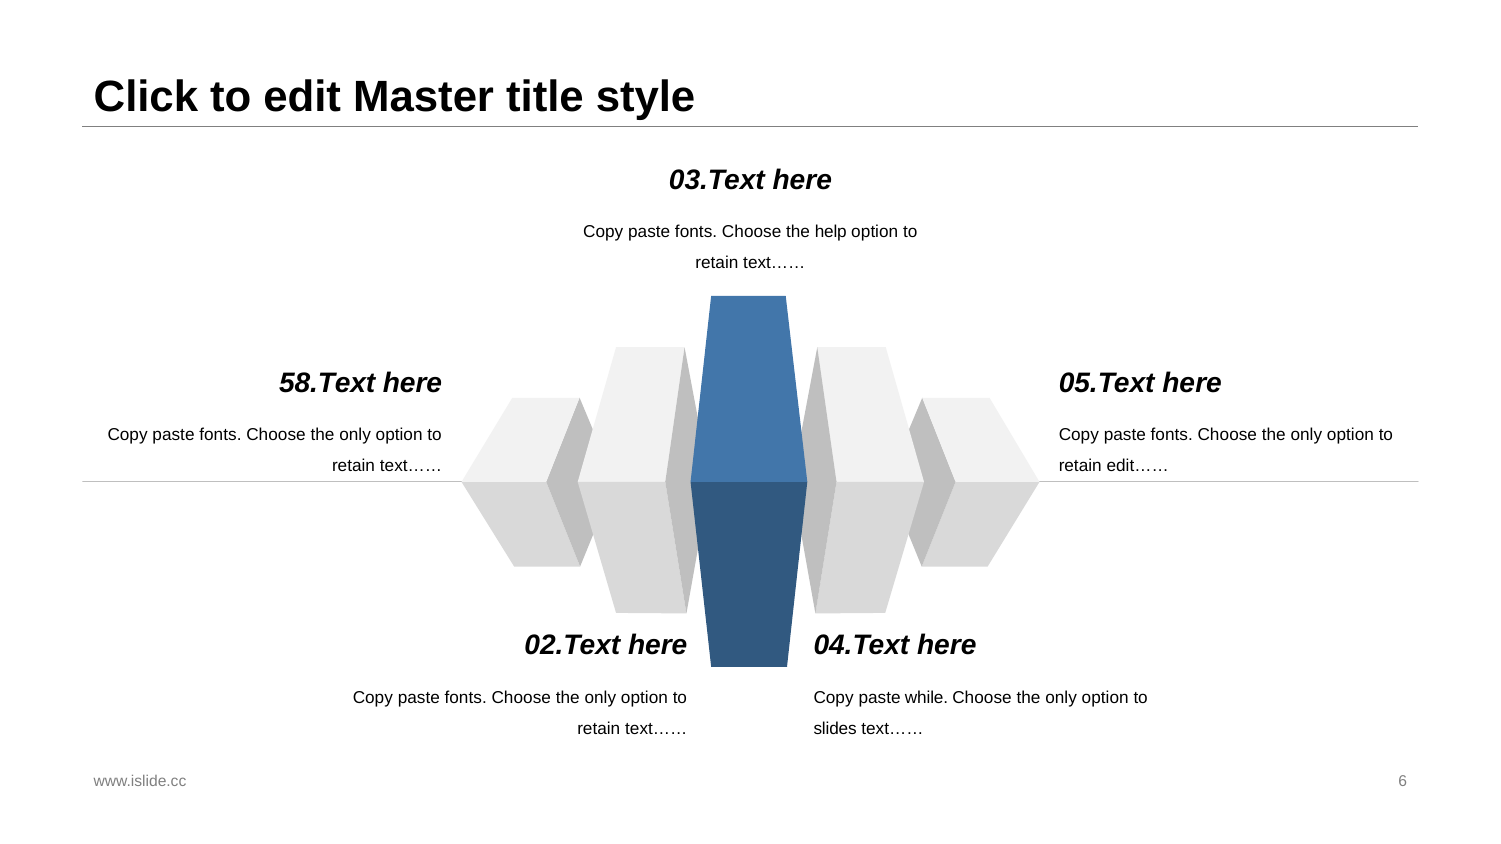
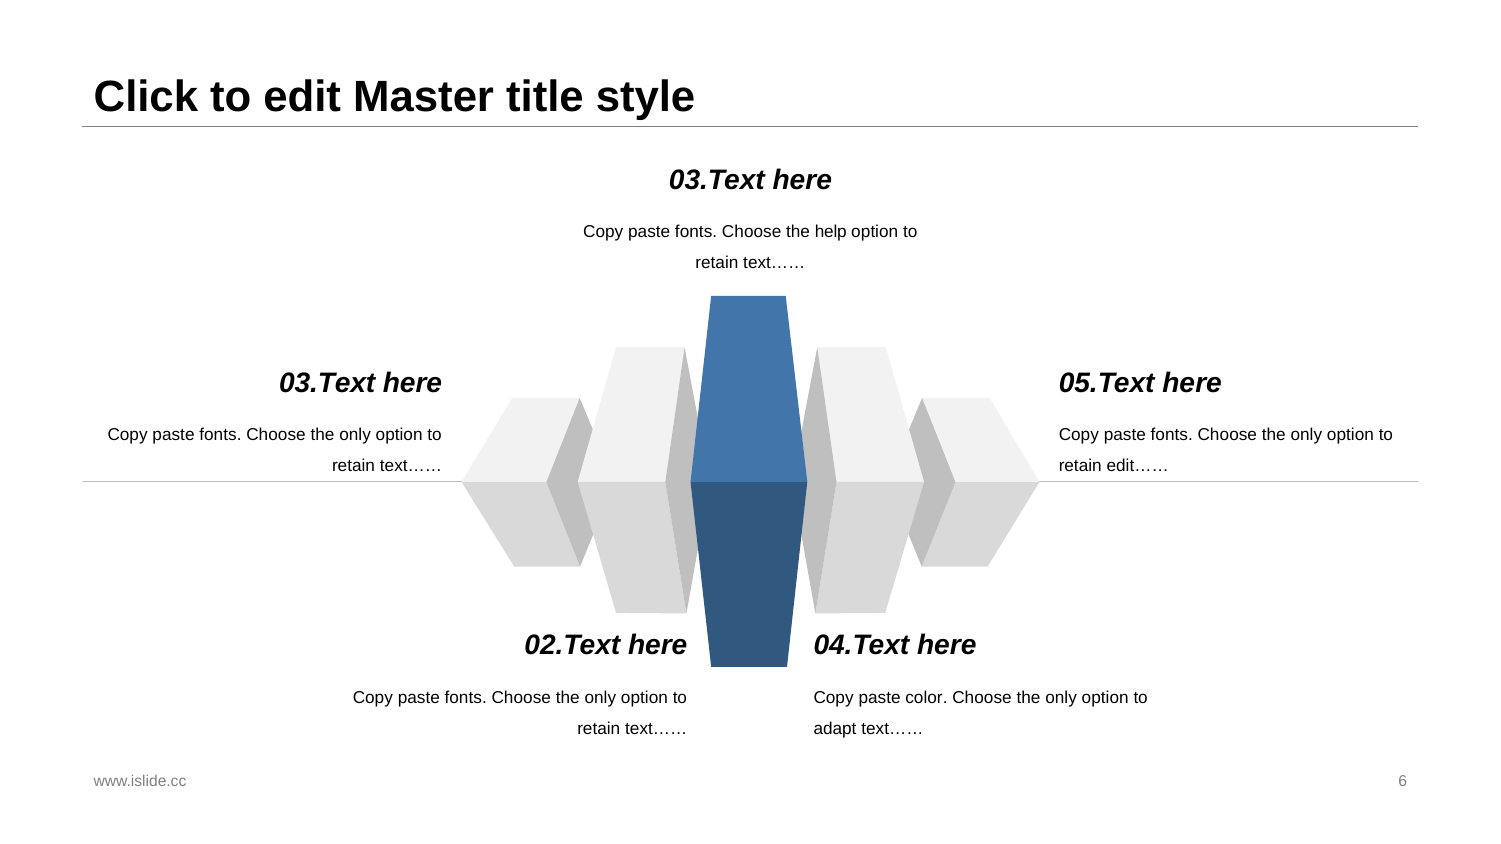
58.Text at (327, 383): 58.Text -> 03.Text
while: while -> color
slides: slides -> adapt
